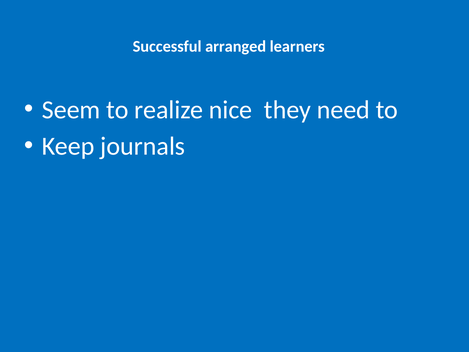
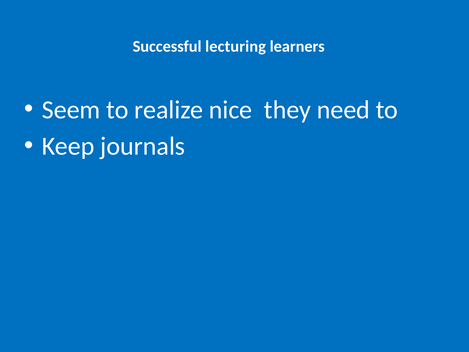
arranged: arranged -> lecturing
